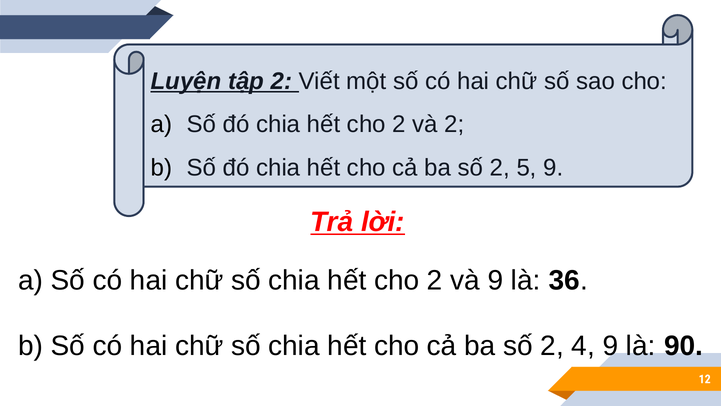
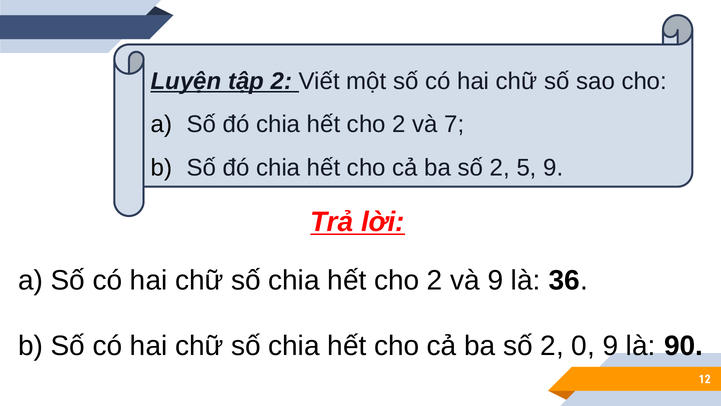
và 2: 2 -> 7
4: 4 -> 0
